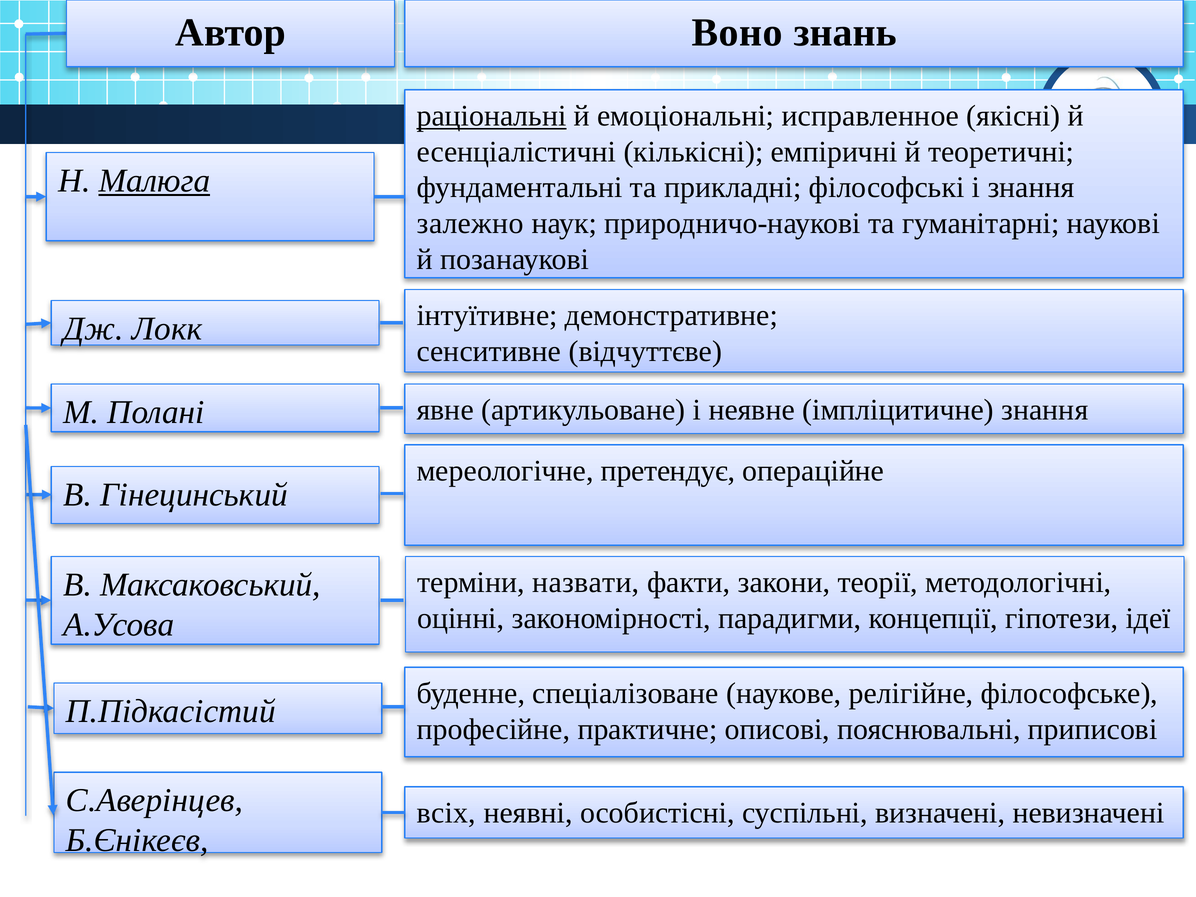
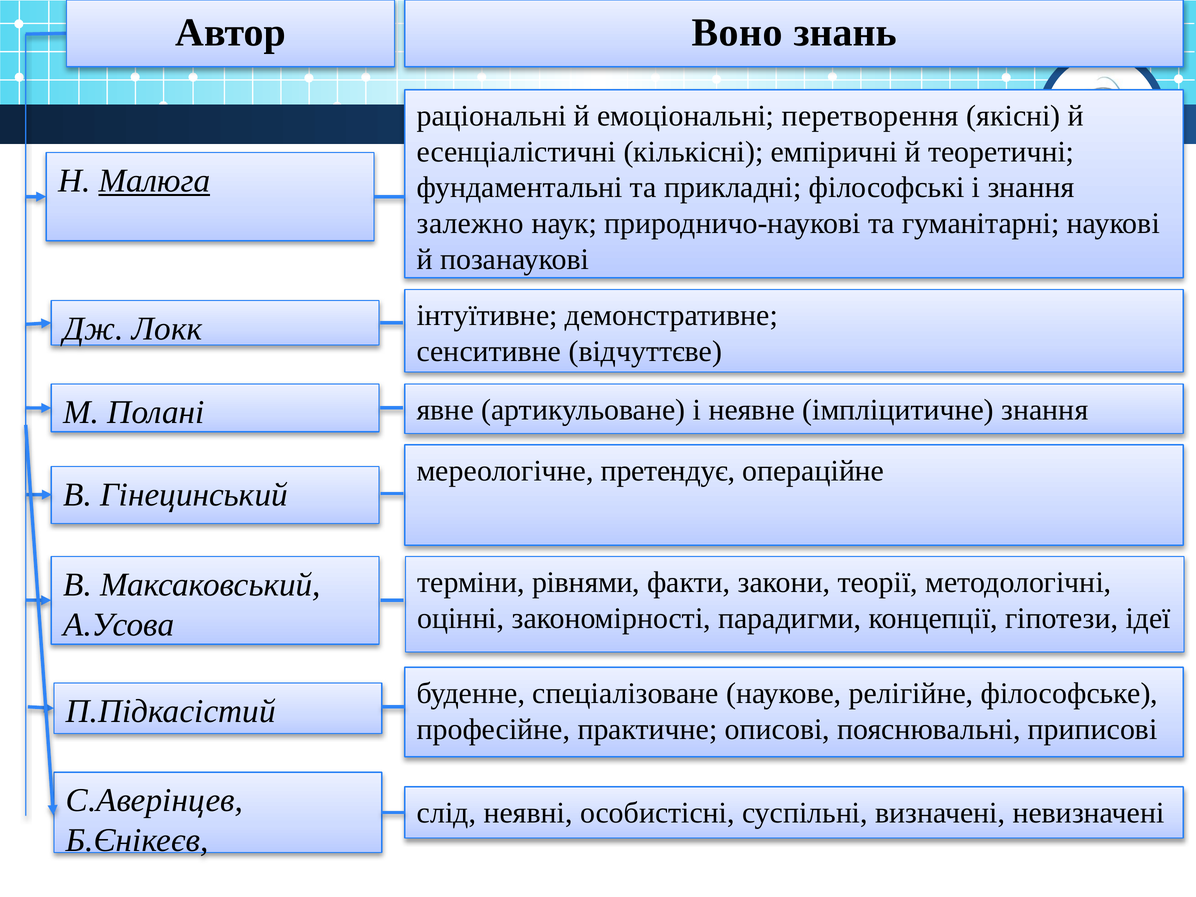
раціональні underline: present -> none
исправленное: исправленное -> перетворення
назвати: назвати -> рівнями
всіх: всіх -> слід
